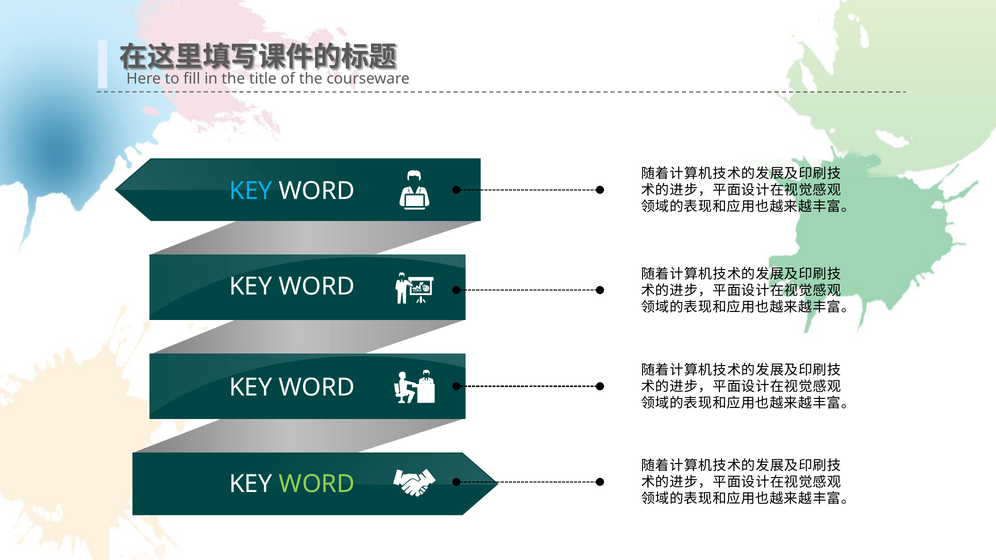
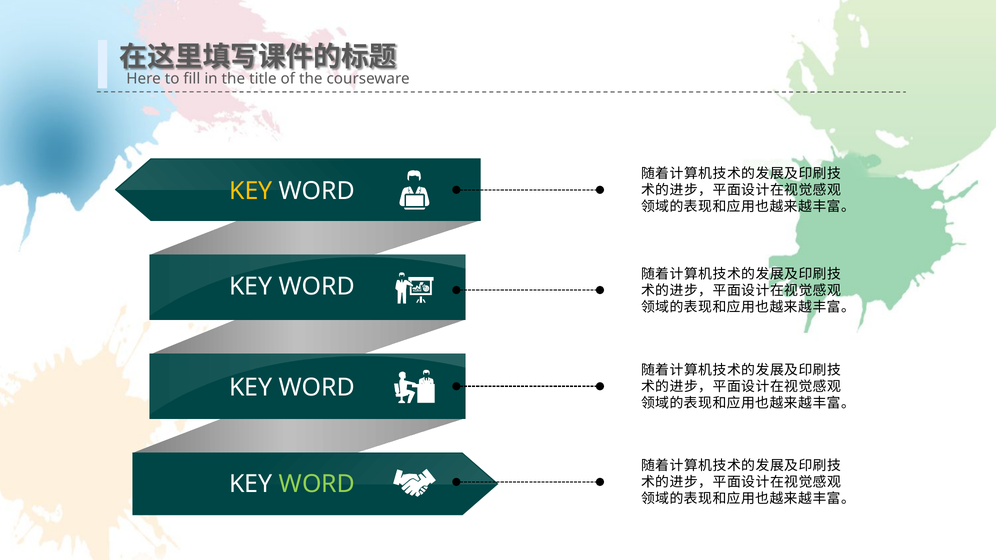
KEY at (251, 191) colour: light blue -> yellow
